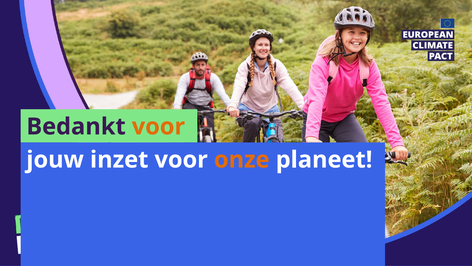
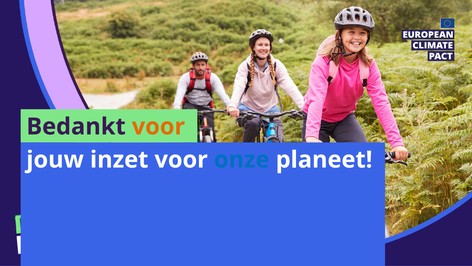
onze colour: orange -> blue
